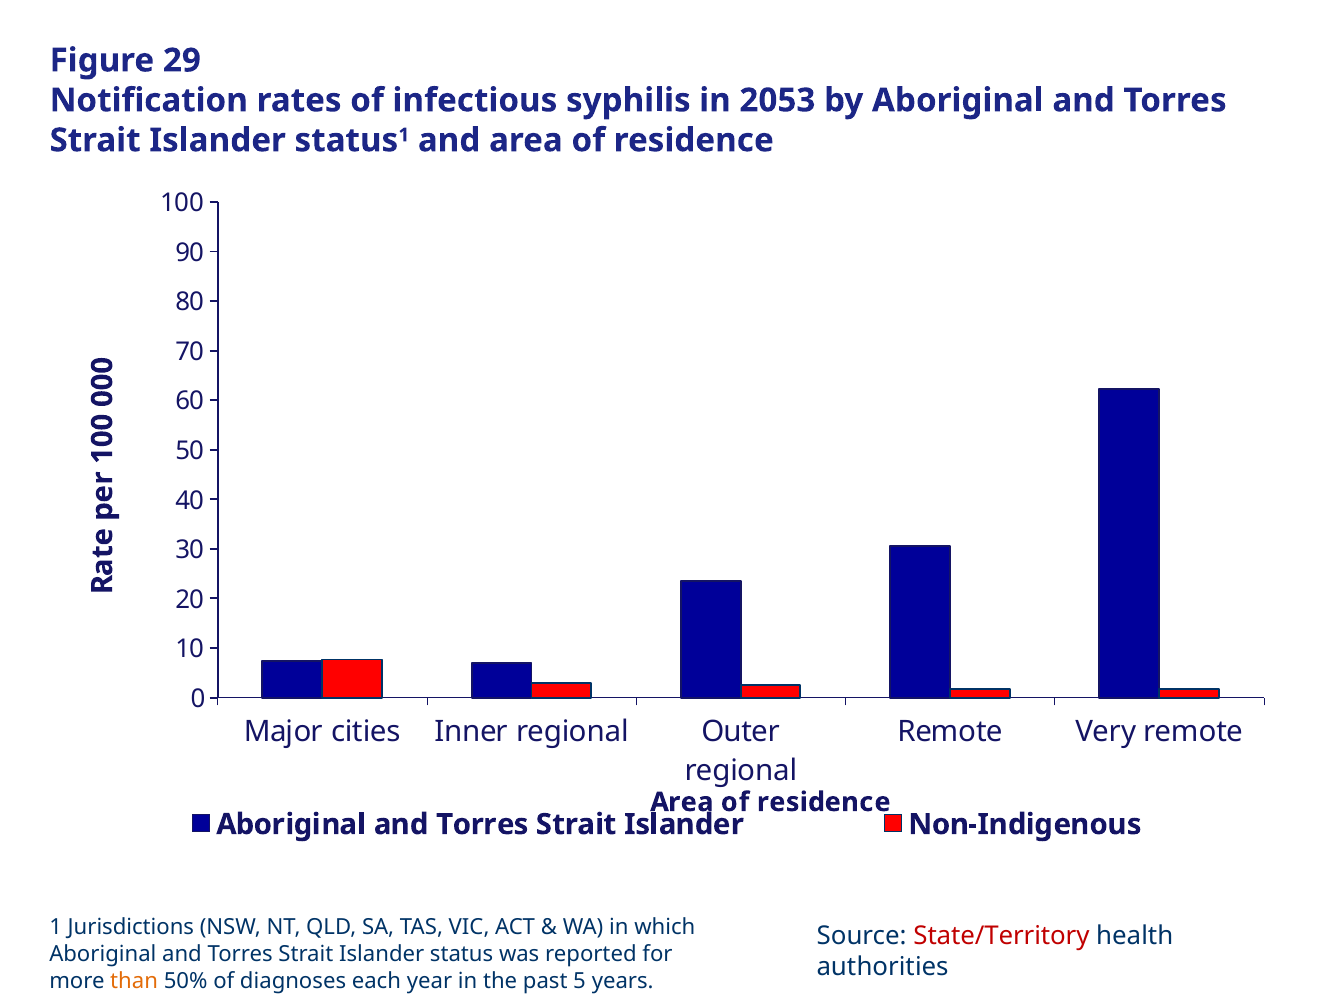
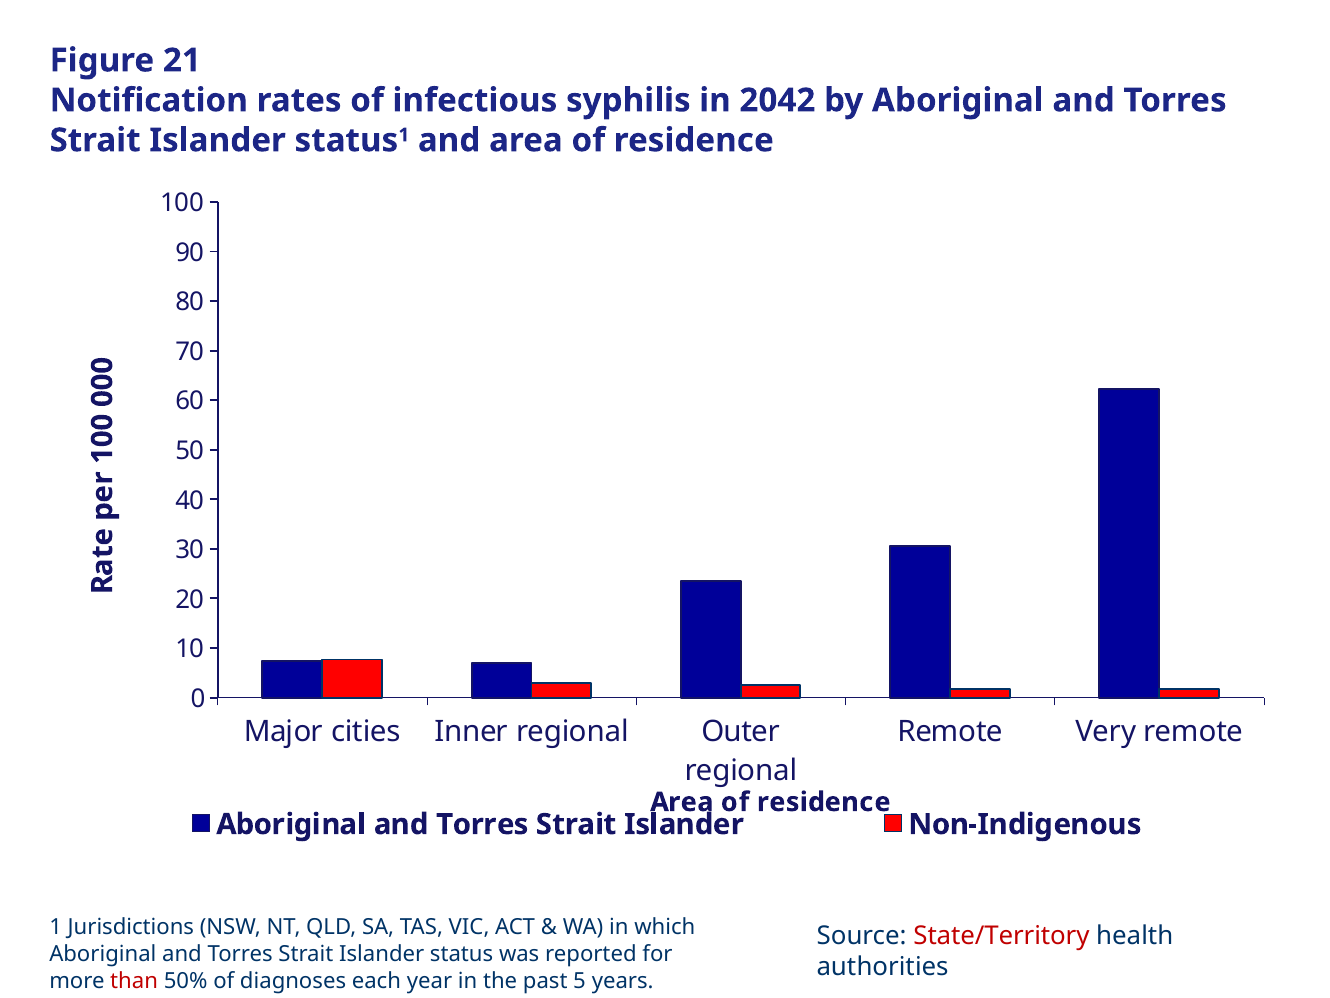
29: 29 -> 21
2053: 2053 -> 2042
than colour: orange -> red
